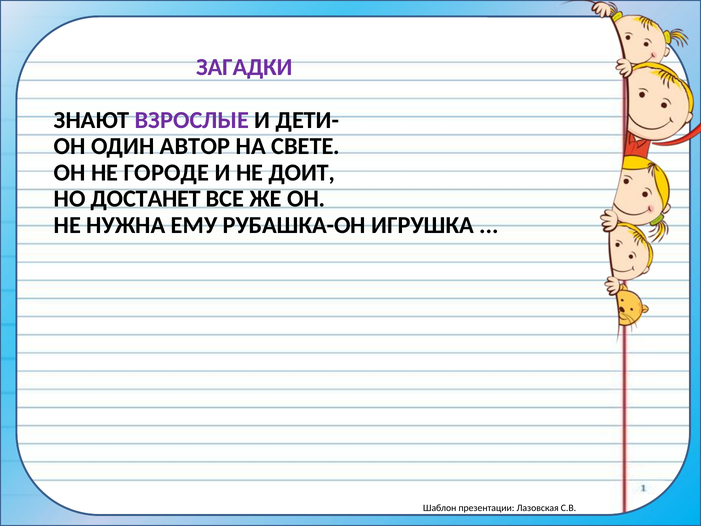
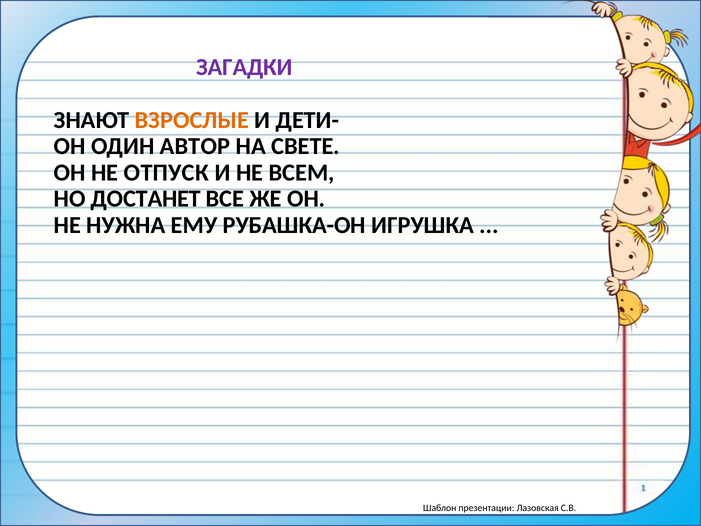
ВЗРОСЛЫЕ colour: purple -> orange
ГОРОДЕ: ГОРОДЕ -> ОТПУСК
ДОИТ: ДОИТ -> ВСЕМ
